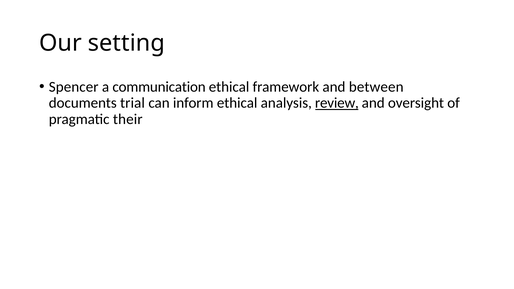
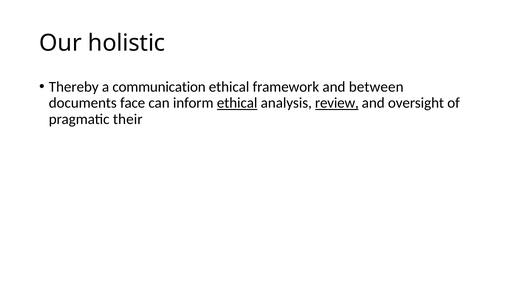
setting: setting -> holistic
Spencer: Spencer -> Thereby
trial: trial -> face
ethical at (237, 103) underline: none -> present
